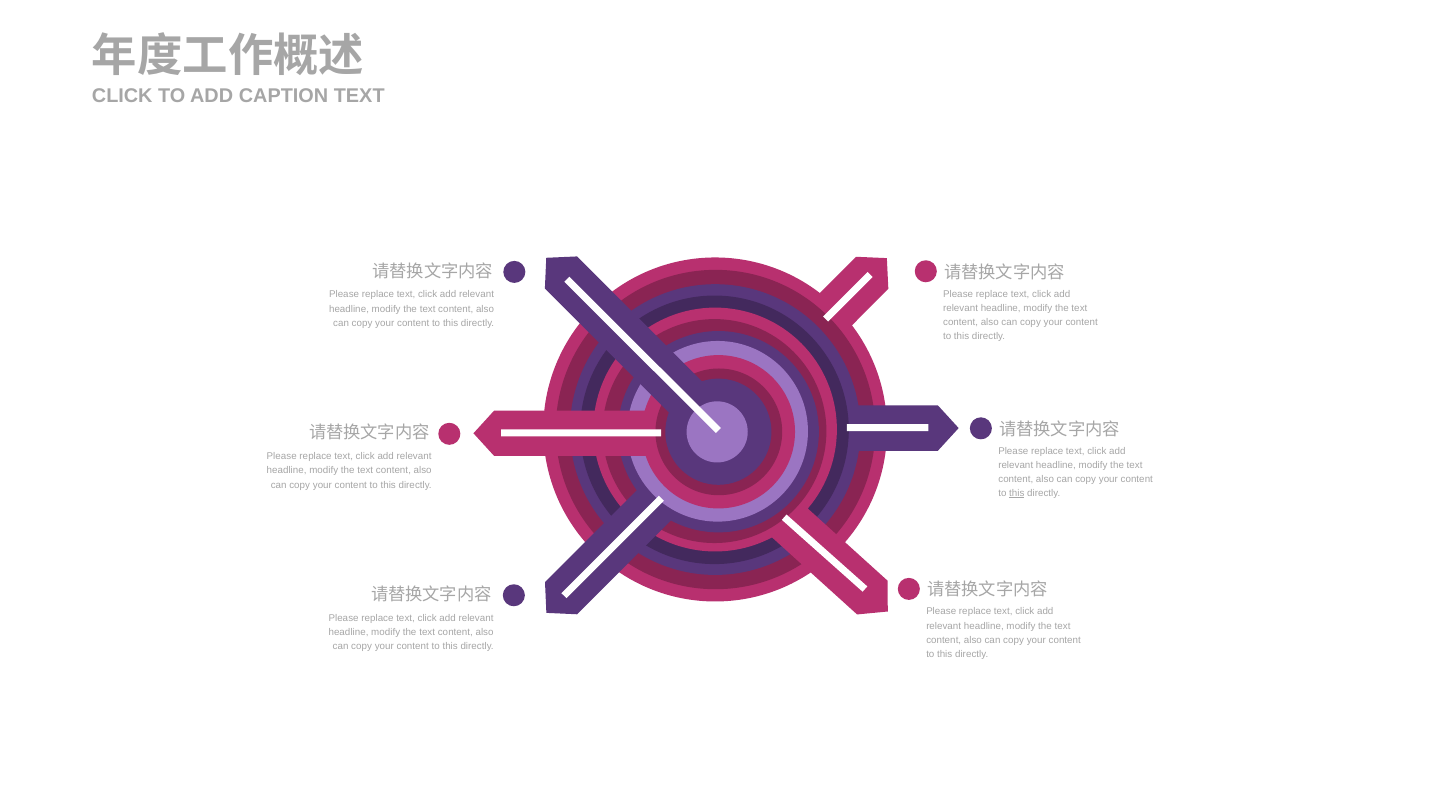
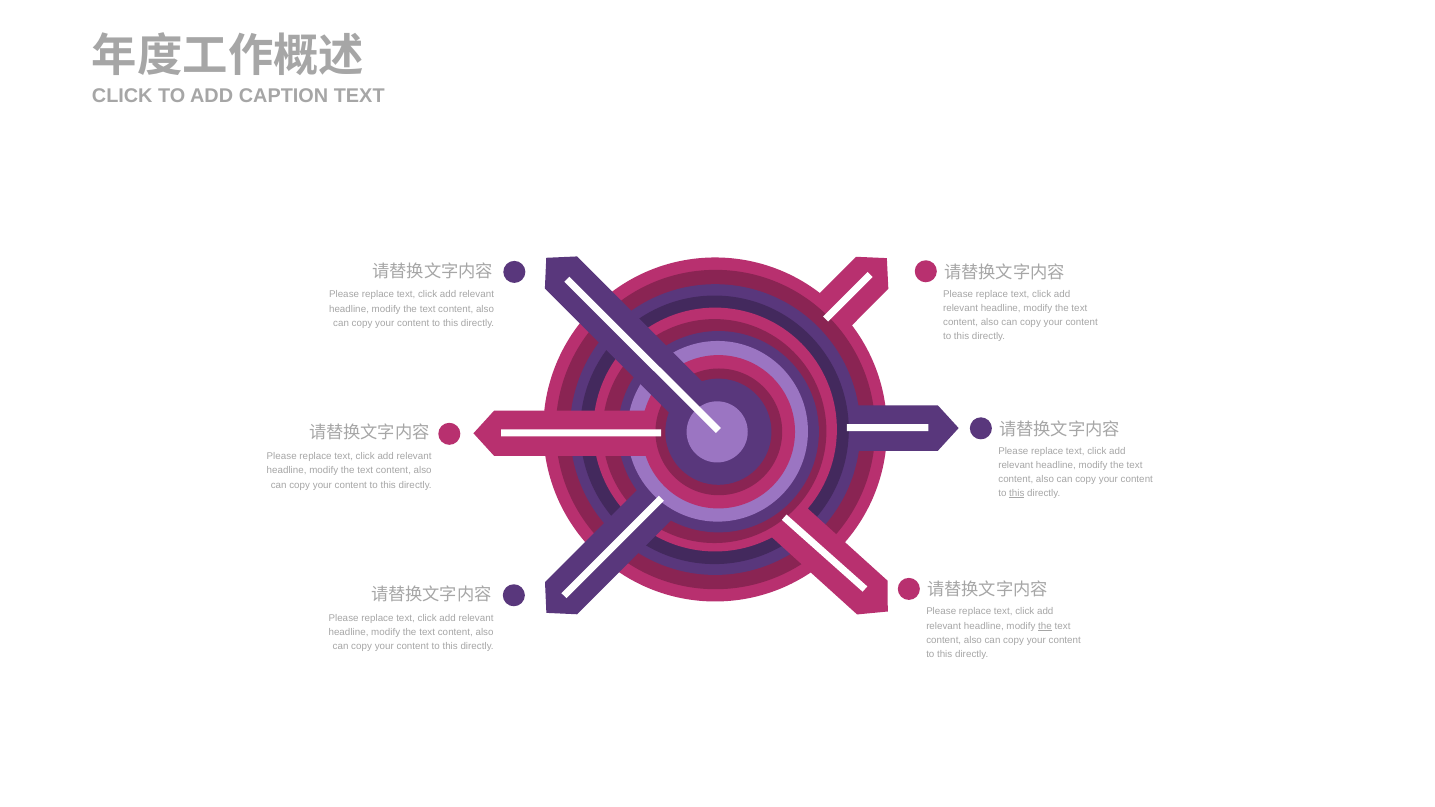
the at (1045, 626) underline: none -> present
